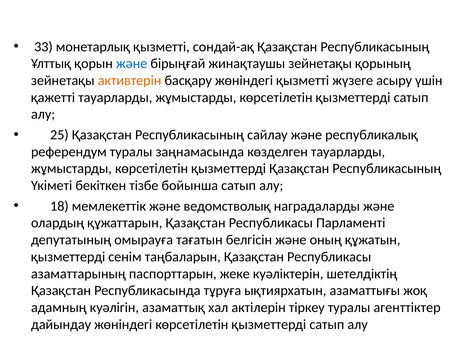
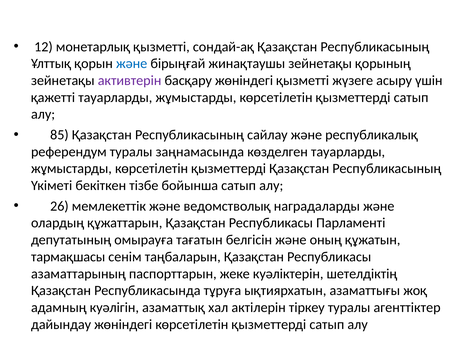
33: 33 -> 12
активтерін colour: orange -> purple
25: 25 -> 85
18: 18 -> 26
қызметтердi: қызметтердi -> тармақшасы
